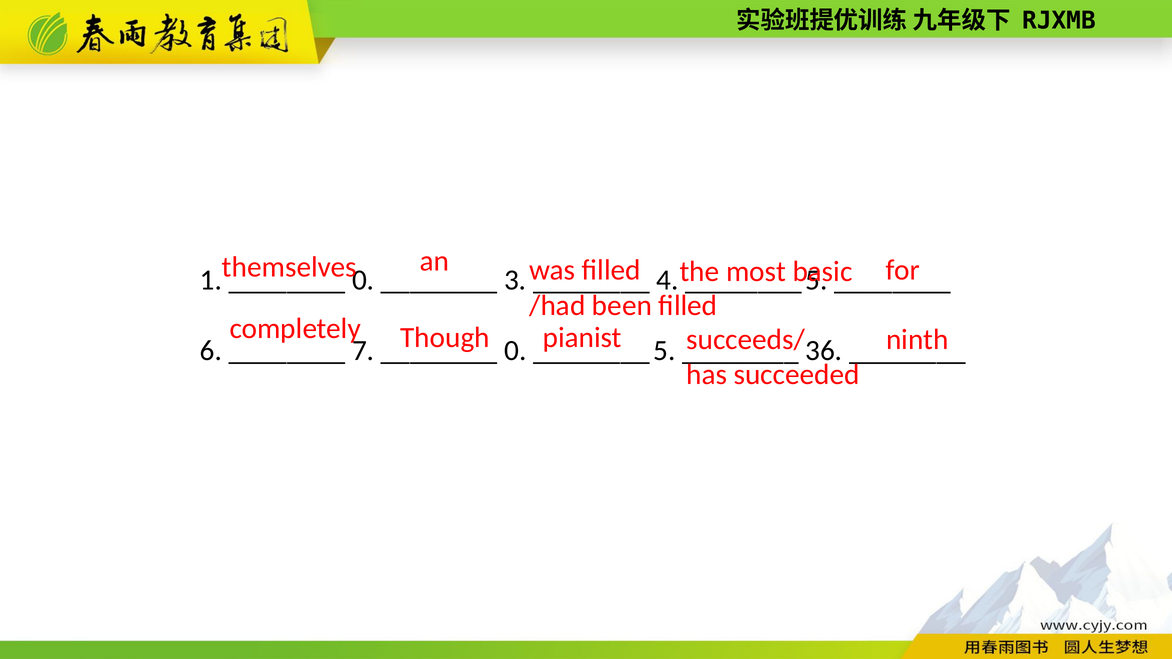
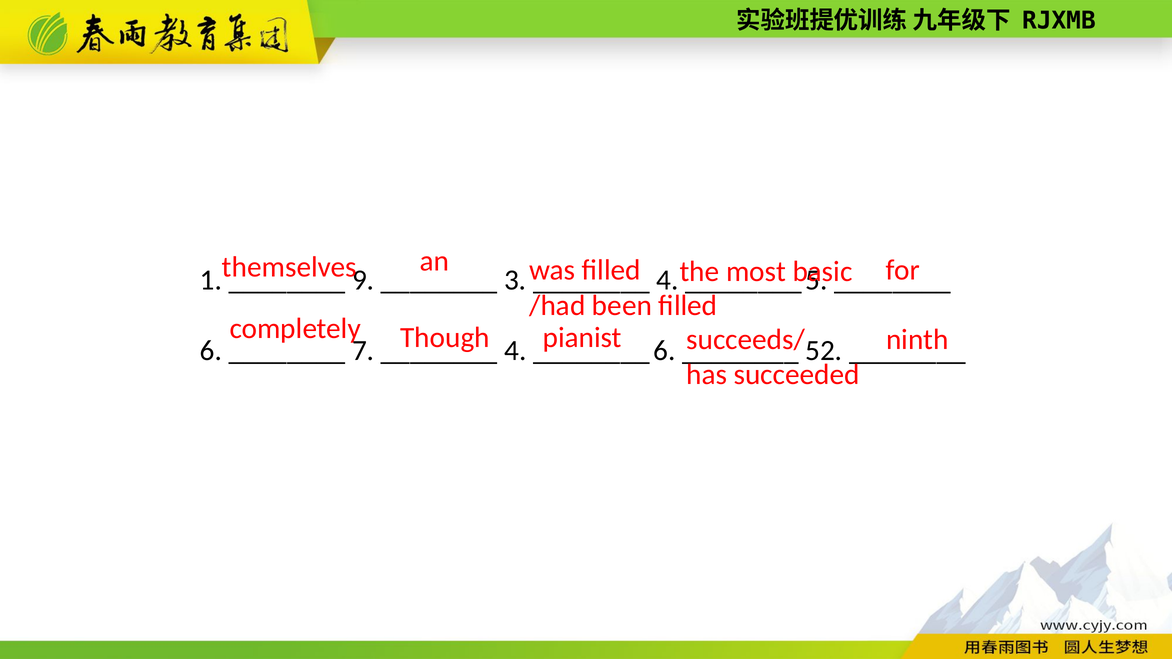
0 at (363, 280): 0 -> 9
0 at (515, 351): 0 -> 4
5 at (664, 351): 5 -> 6
36: 36 -> 52
